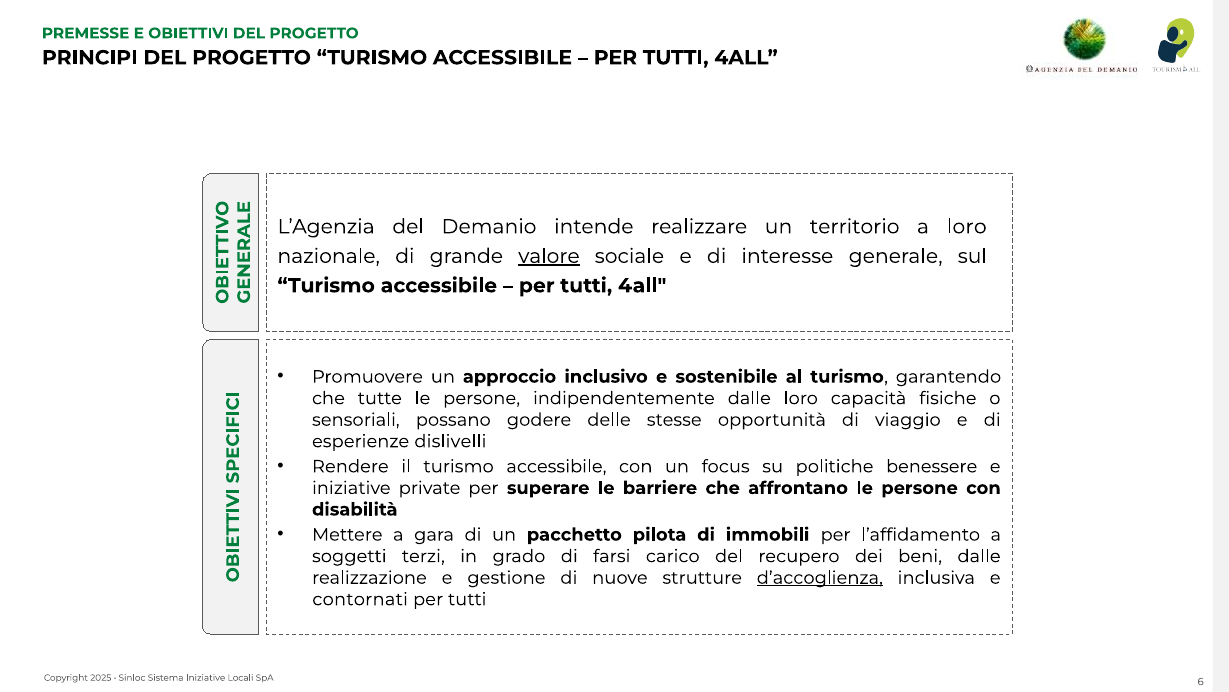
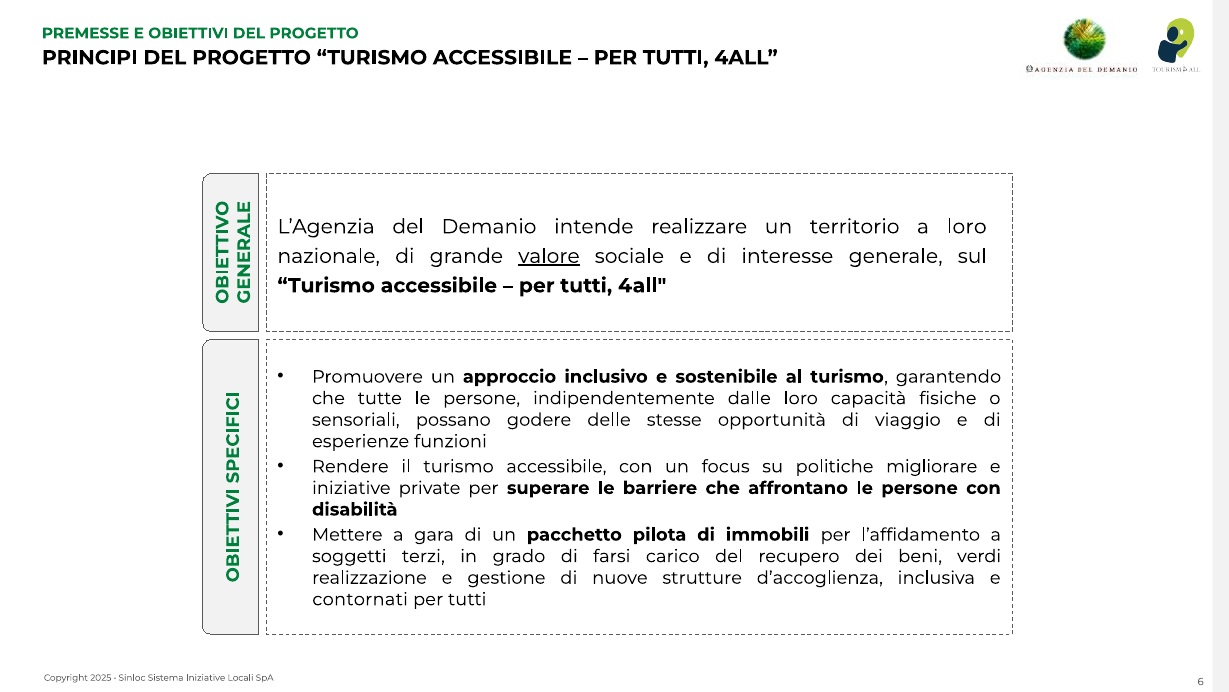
dislivelli: dislivelli -> funzioni
benessere: benessere -> migliorare
beni dalle: dalle -> verdi
d’accoglienza underline: present -> none
